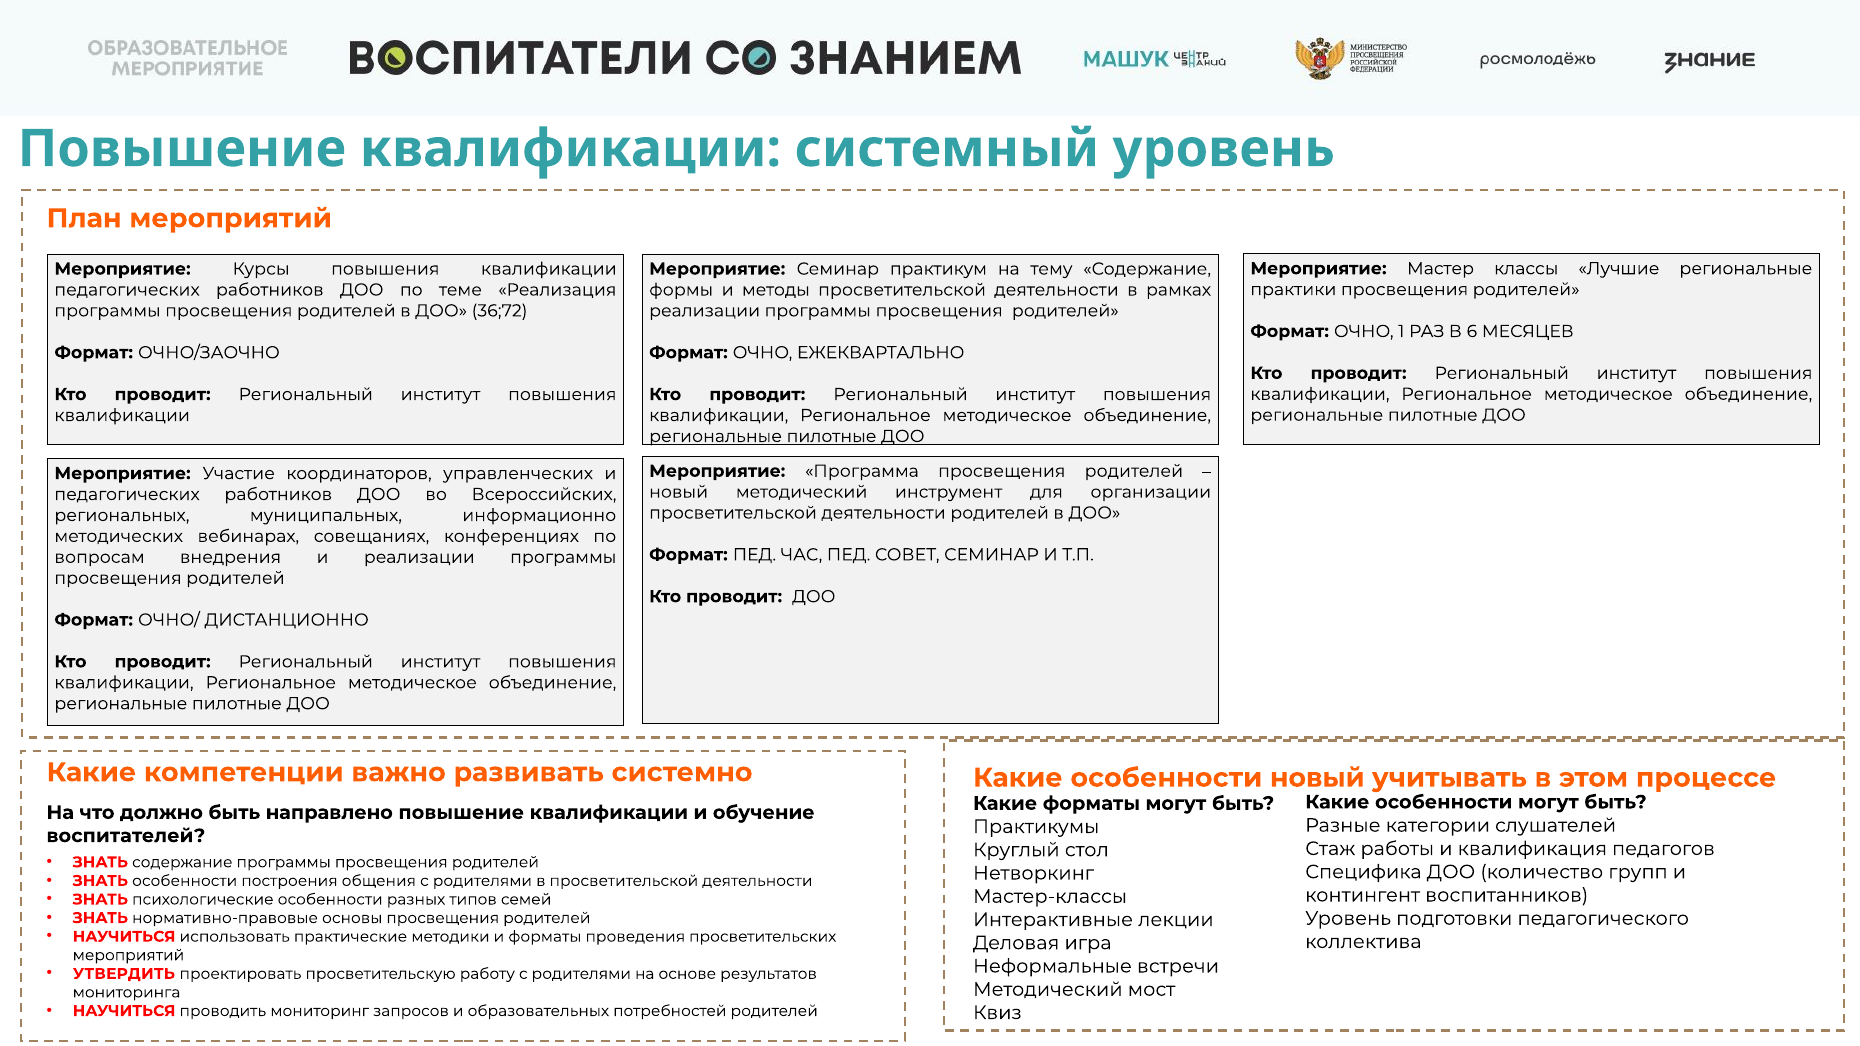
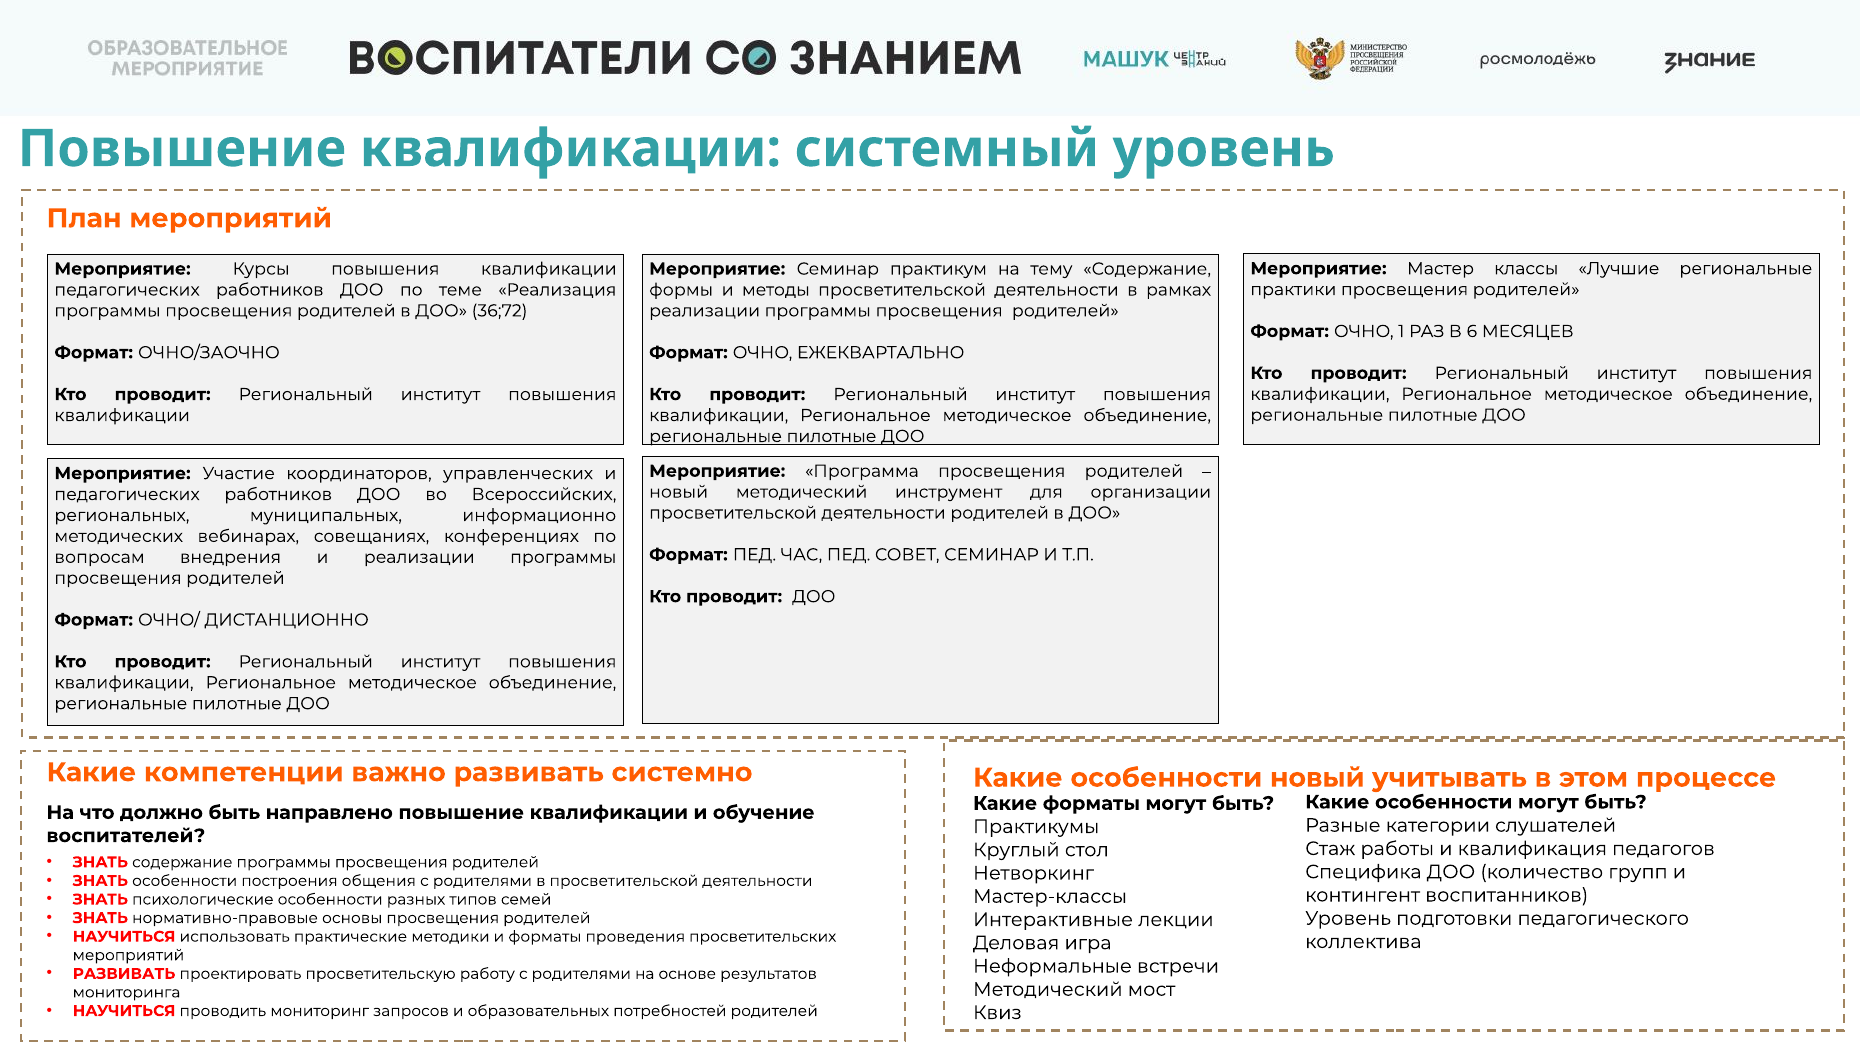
УТВЕРДИТЬ at (124, 974): УТВЕРДИТЬ -> РАЗВИВАТЬ
